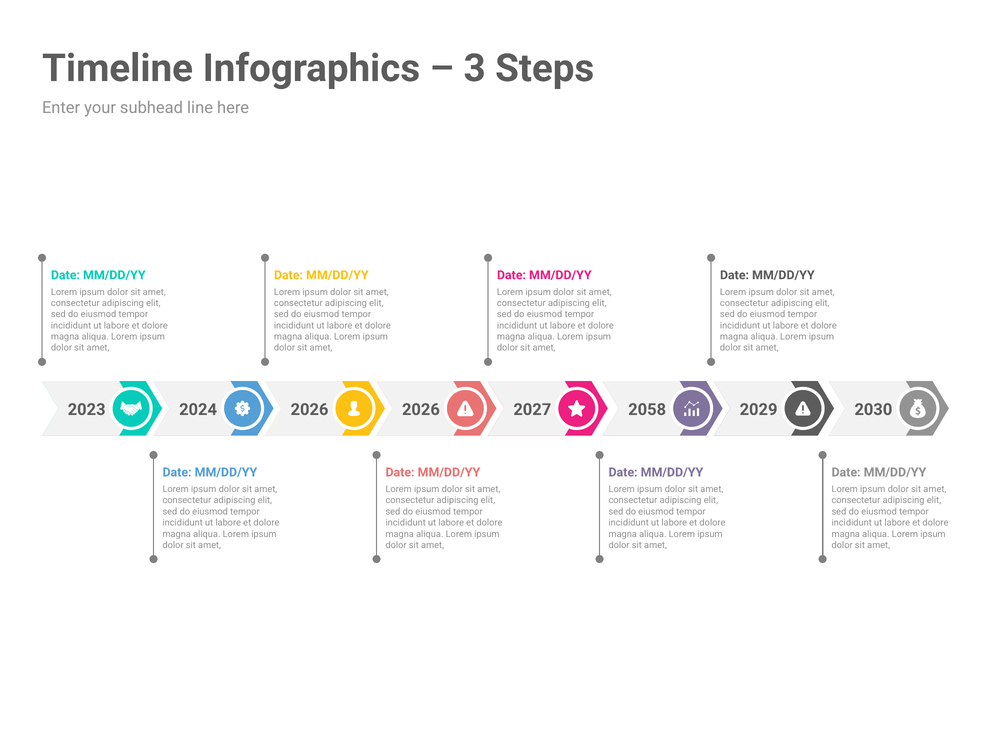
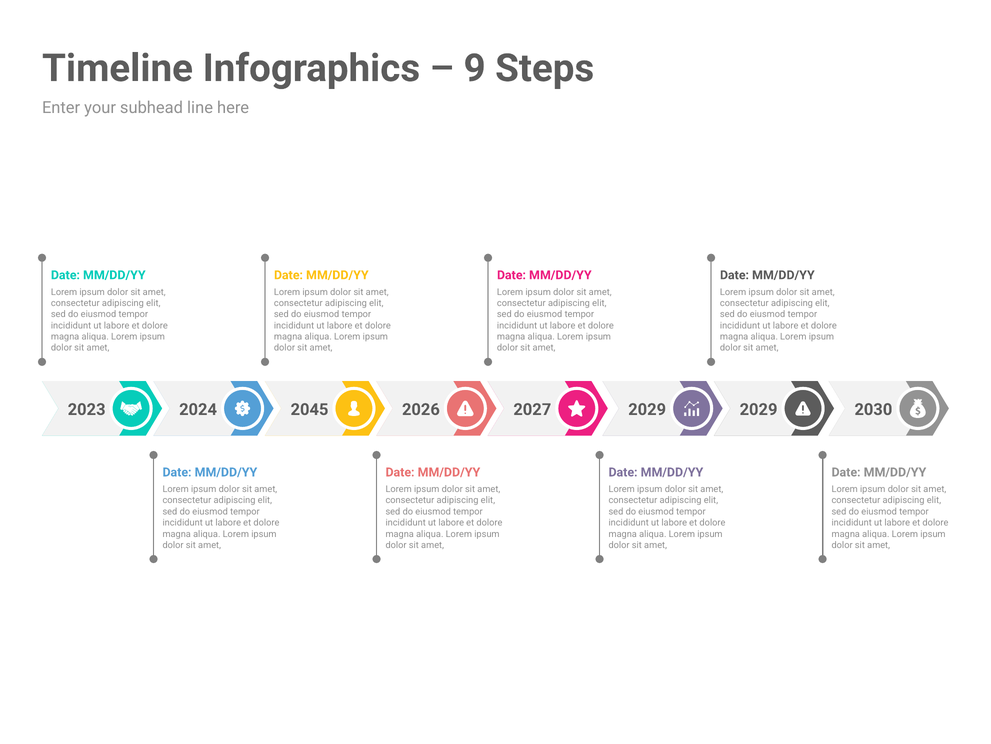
3: 3 -> 9
2023 2026: 2026 -> 2045
2026 2058: 2058 -> 2029
